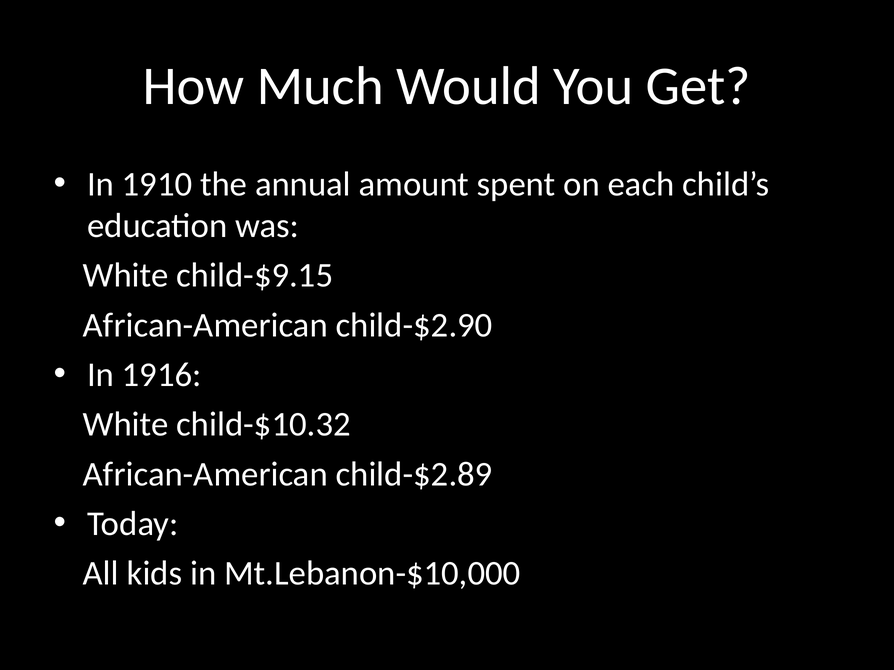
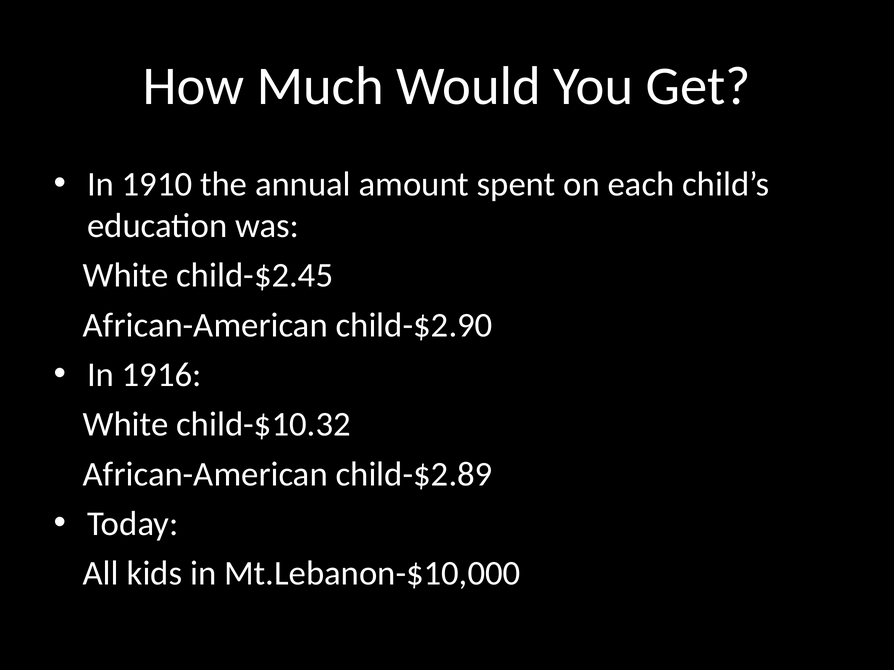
child-$9.15: child-$9.15 -> child-$2.45
